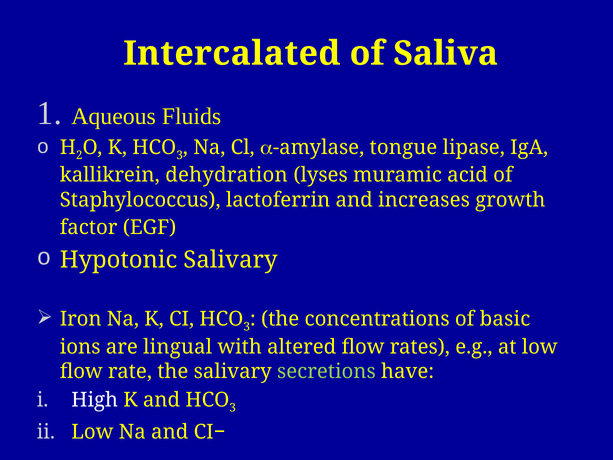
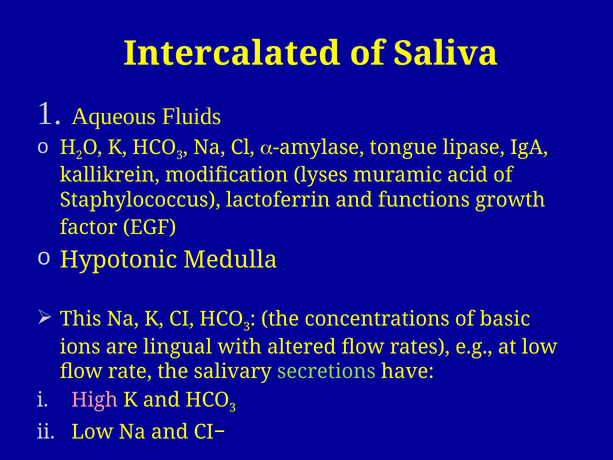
dehydration: dehydration -> modification
increases: increases -> functions
Hypotonic Salivary: Salivary -> Medulla
Iron: Iron -> This
High colour: white -> pink
